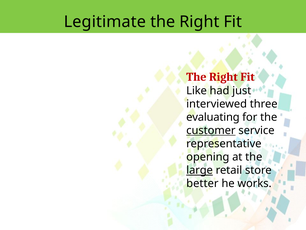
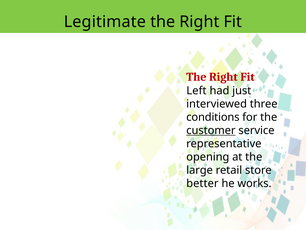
Like: Like -> Left
evaluating: evaluating -> conditions
large underline: present -> none
